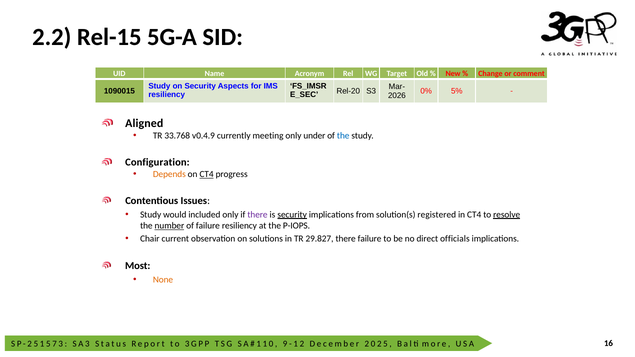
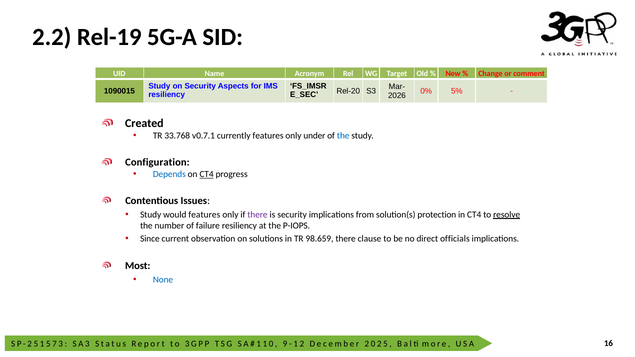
Rel-15: Rel-15 -> Rel-19
Aligned: Aligned -> Created
v0.4.9: v0.4.9 -> v0.7.1
currently meeting: meeting -> features
Depends colour: orange -> blue
would included: included -> features
security at (292, 215) underline: present -> none
registered: registered -> protection
number underline: present -> none
Chair: Chair -> Since
29.827: 29.827 -> 98.659
there failure: failure -> clause
None colour: orange -> blue
